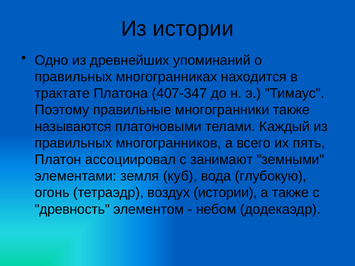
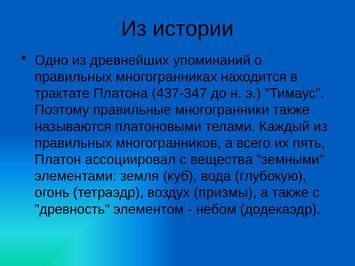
407-347: 407-347 -> 437-347
занимают: занимают -> вещества
воздух истории: истории -> призмы
